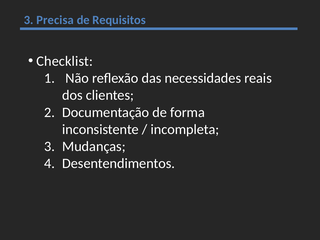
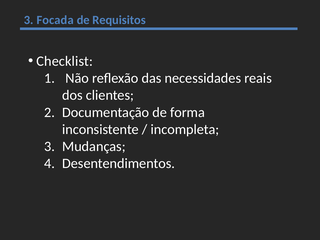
Precisa: Precisa -> Focada
